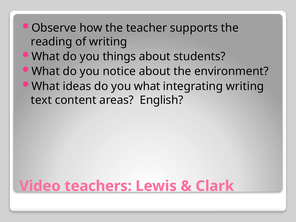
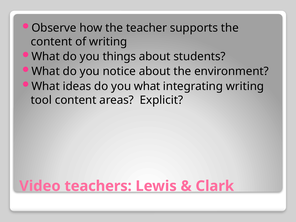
reading at (52, 42): reading -> content
text: text -> tool
English: English -> Explicit
